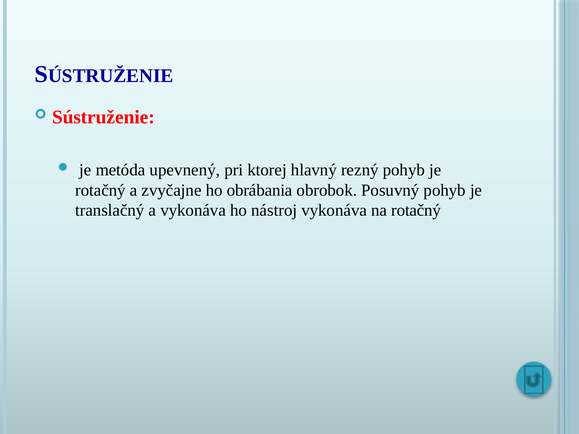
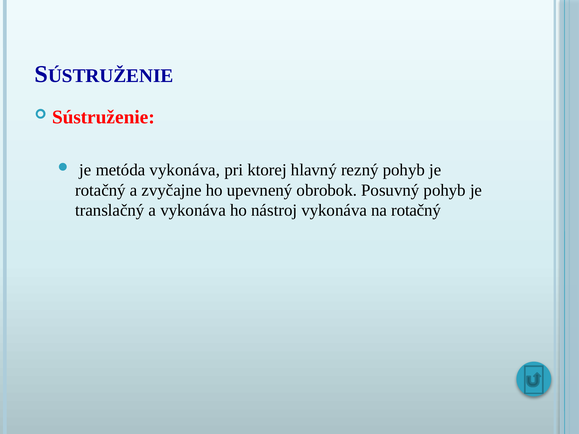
metóda upevnený: upevnený -> vykonáva
obrábania: obrábania -> upevnený
